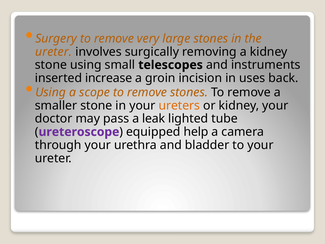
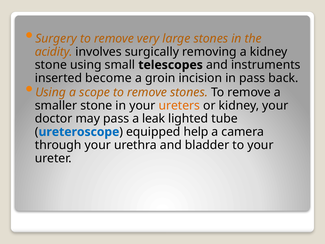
ureter at (54, 52): ureter -> acidity
increase: increase -> become
in uses: uses -> pass
ureteroscope colour: purple -> blue
